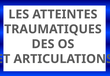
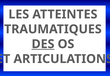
DES underline: none -> present
